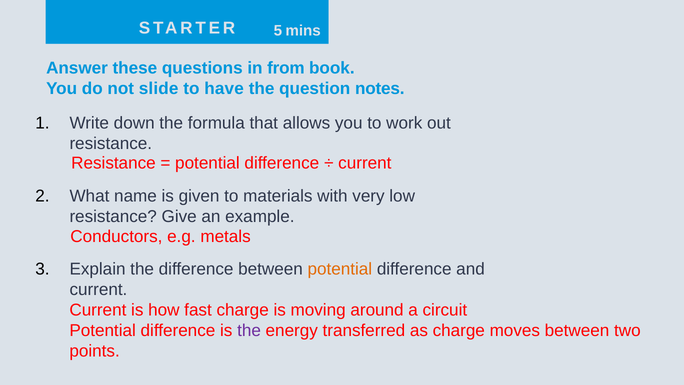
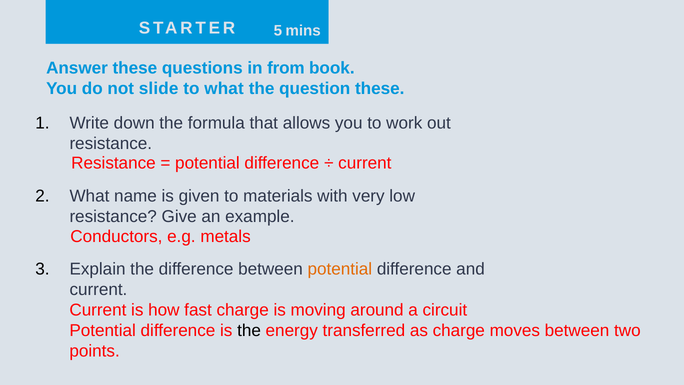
to have: have -> what
question notes: notes -> these
the at (249, 331) colour: purple -> black
